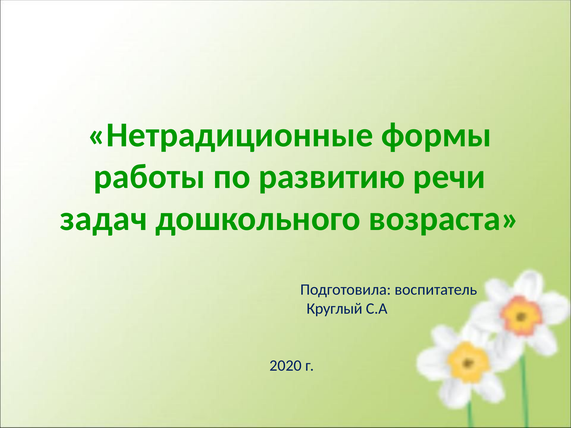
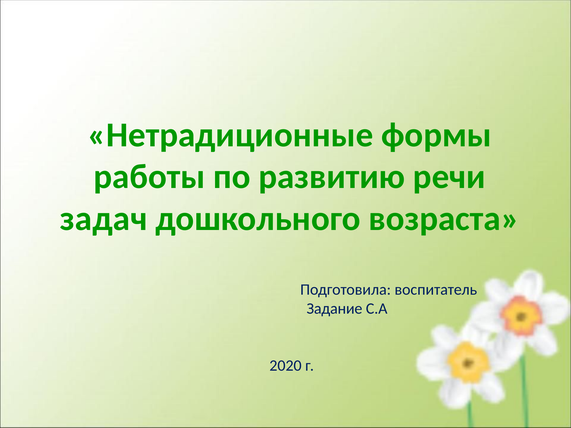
Круглый: Круглый -> Задание
